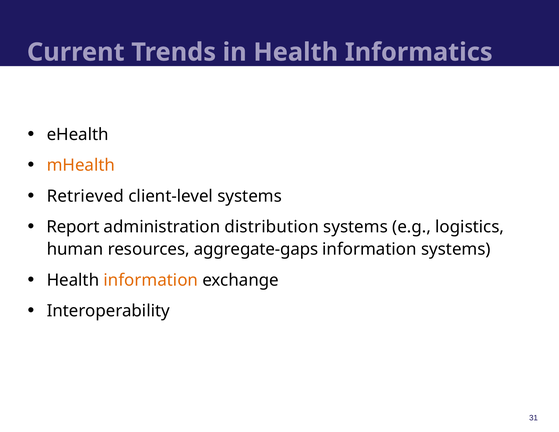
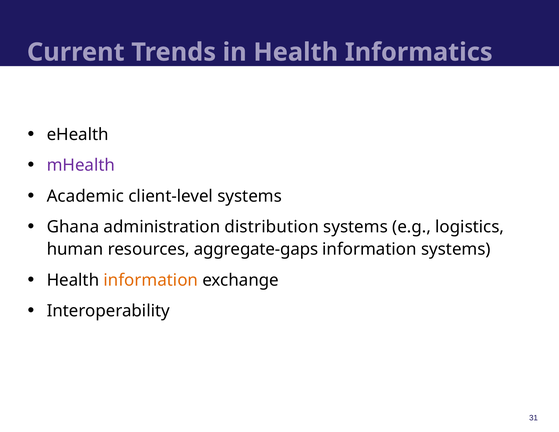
mHealth colour: orange -> purple
Retrieved: Retrieved -> Academic
Report: Report -> Ghana
